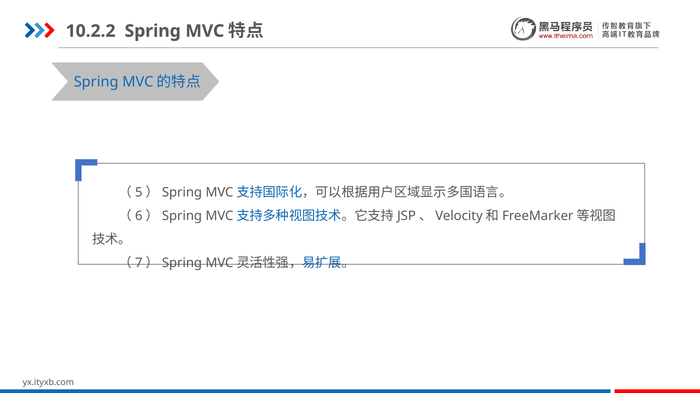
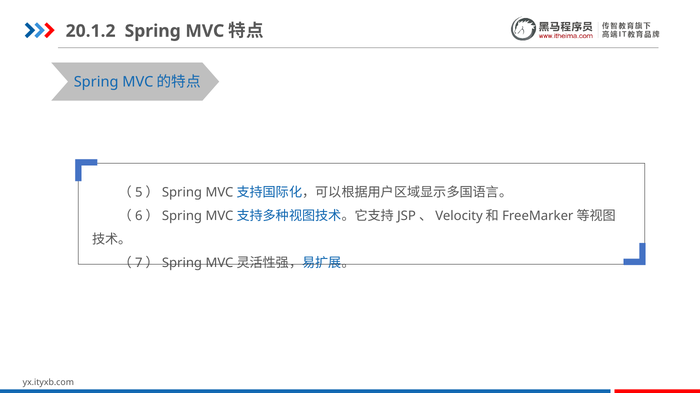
10.2.2: 10.2.2 -> 20.1.2
